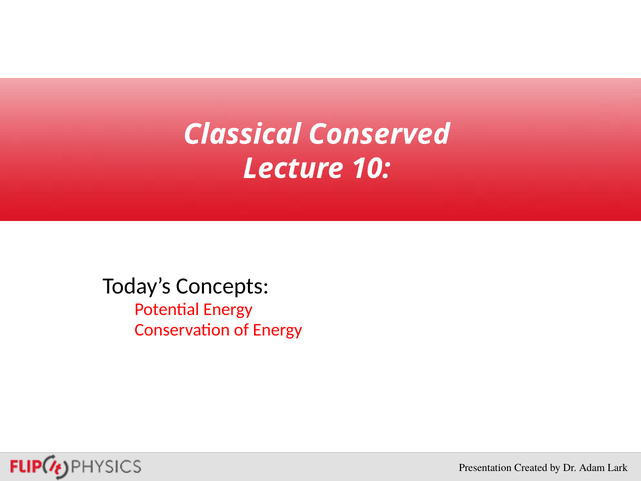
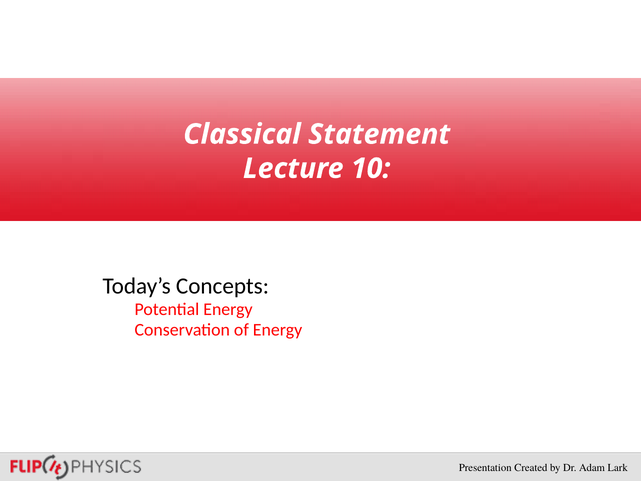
Conserved: Conserved -> Statement
